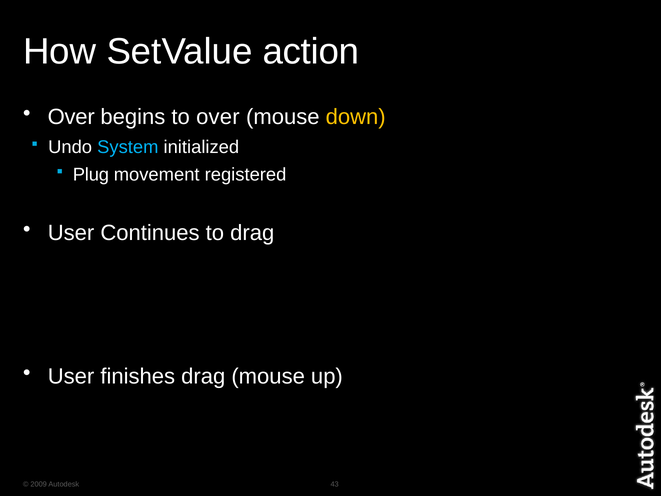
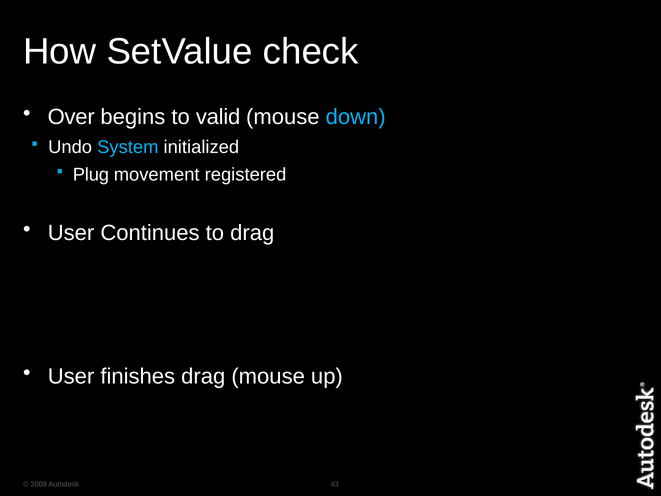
action: action -> check
to over: over -> valid
down colour: yellow -> light blue
